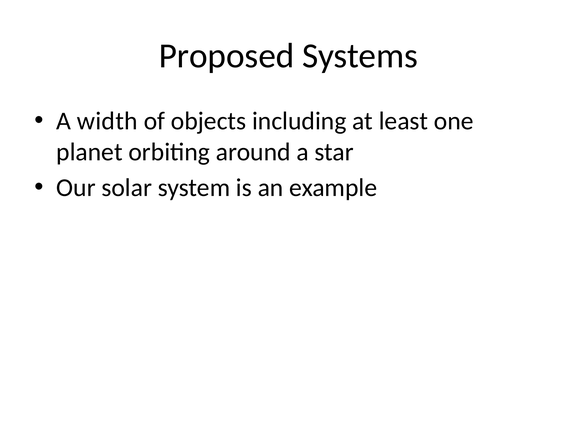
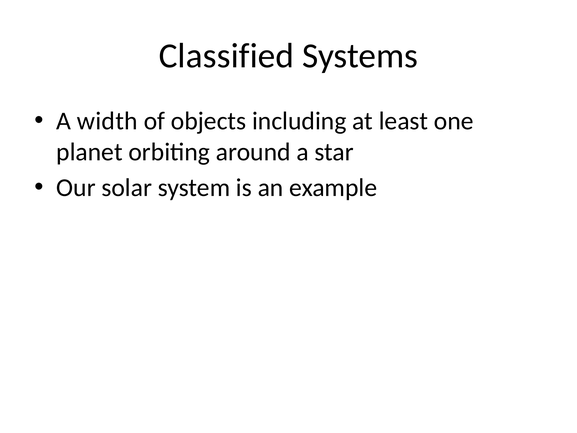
Proposed: Proposed -> Classified
